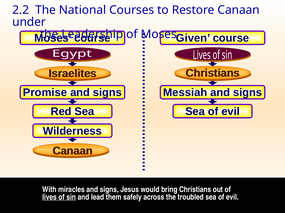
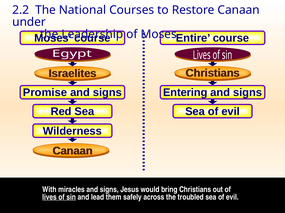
Given: Given -> Entire
Messiah: Messiah -> Entering
